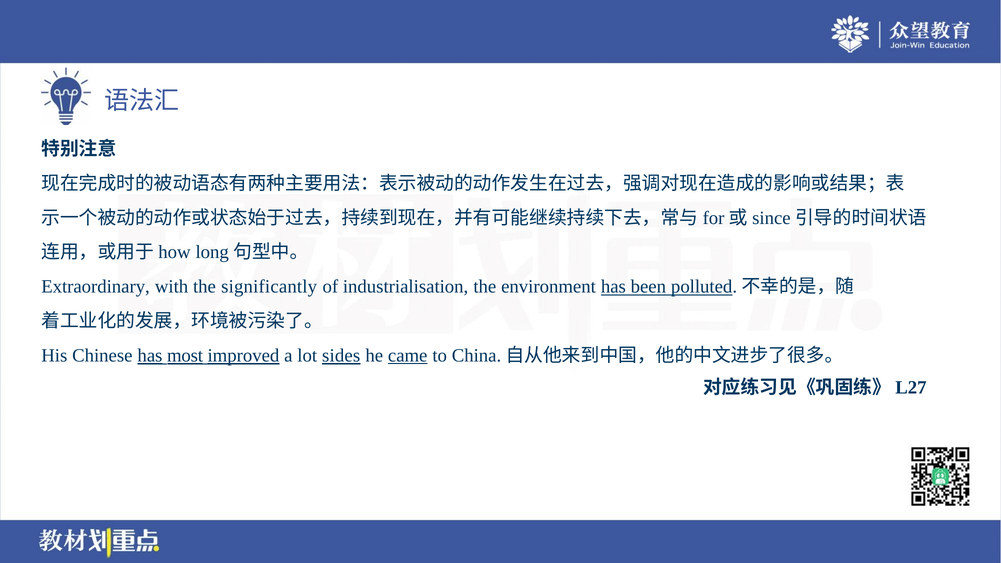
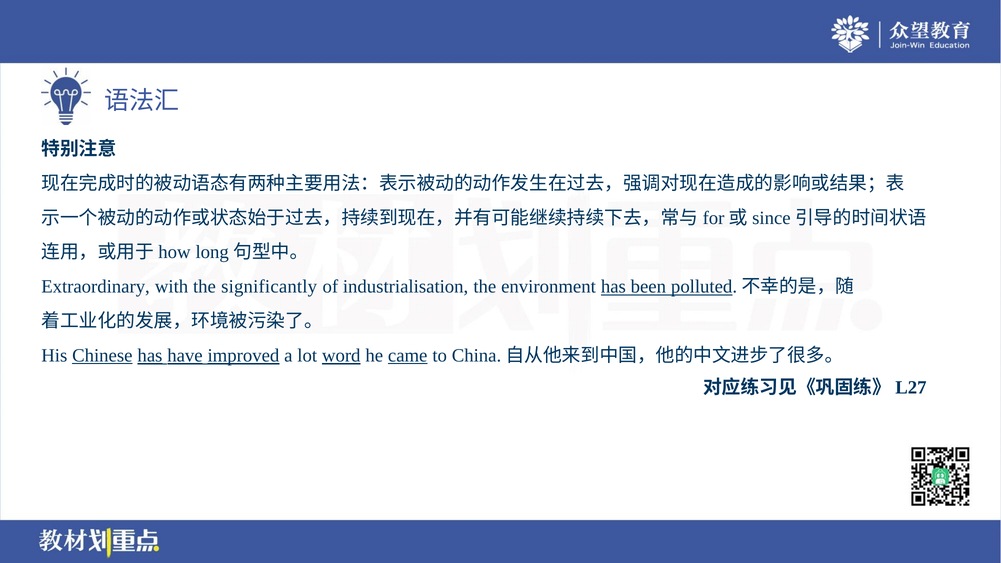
Chinese underline: none -> present
most: most -> have
sides: sides -> word
